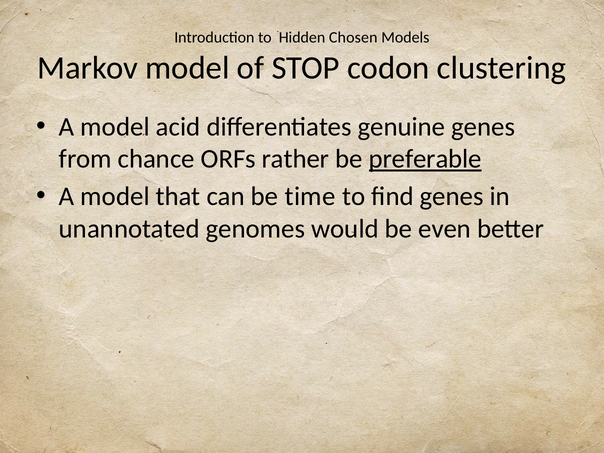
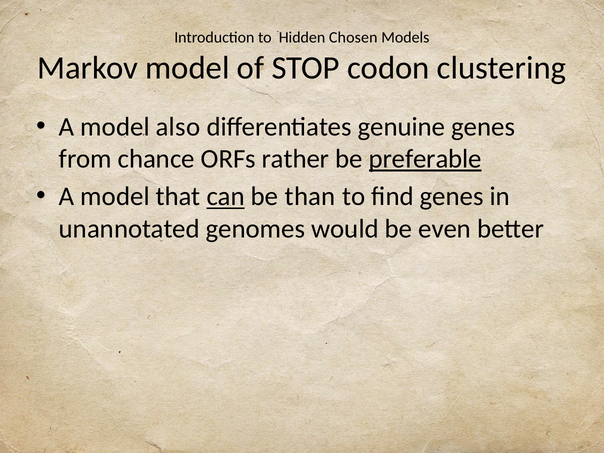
acid: acid -> also
can underline: none -> present
time: time -> than
